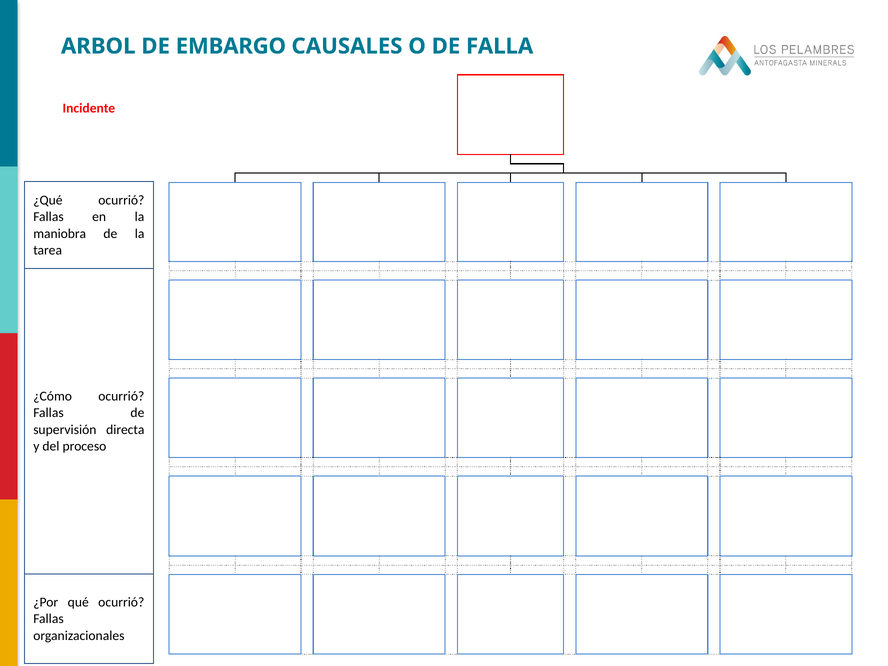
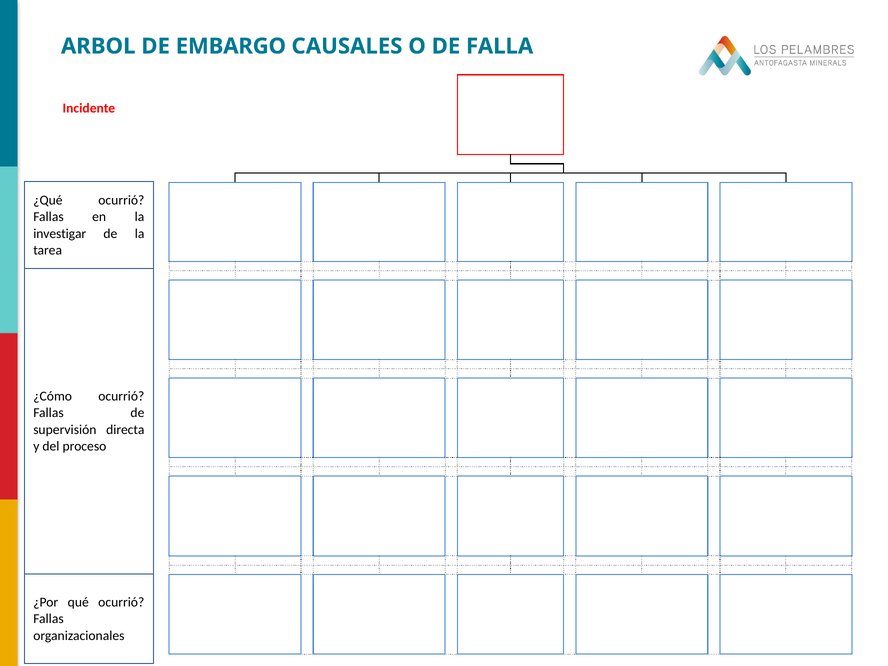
maniobra: maniobra -> investigar
